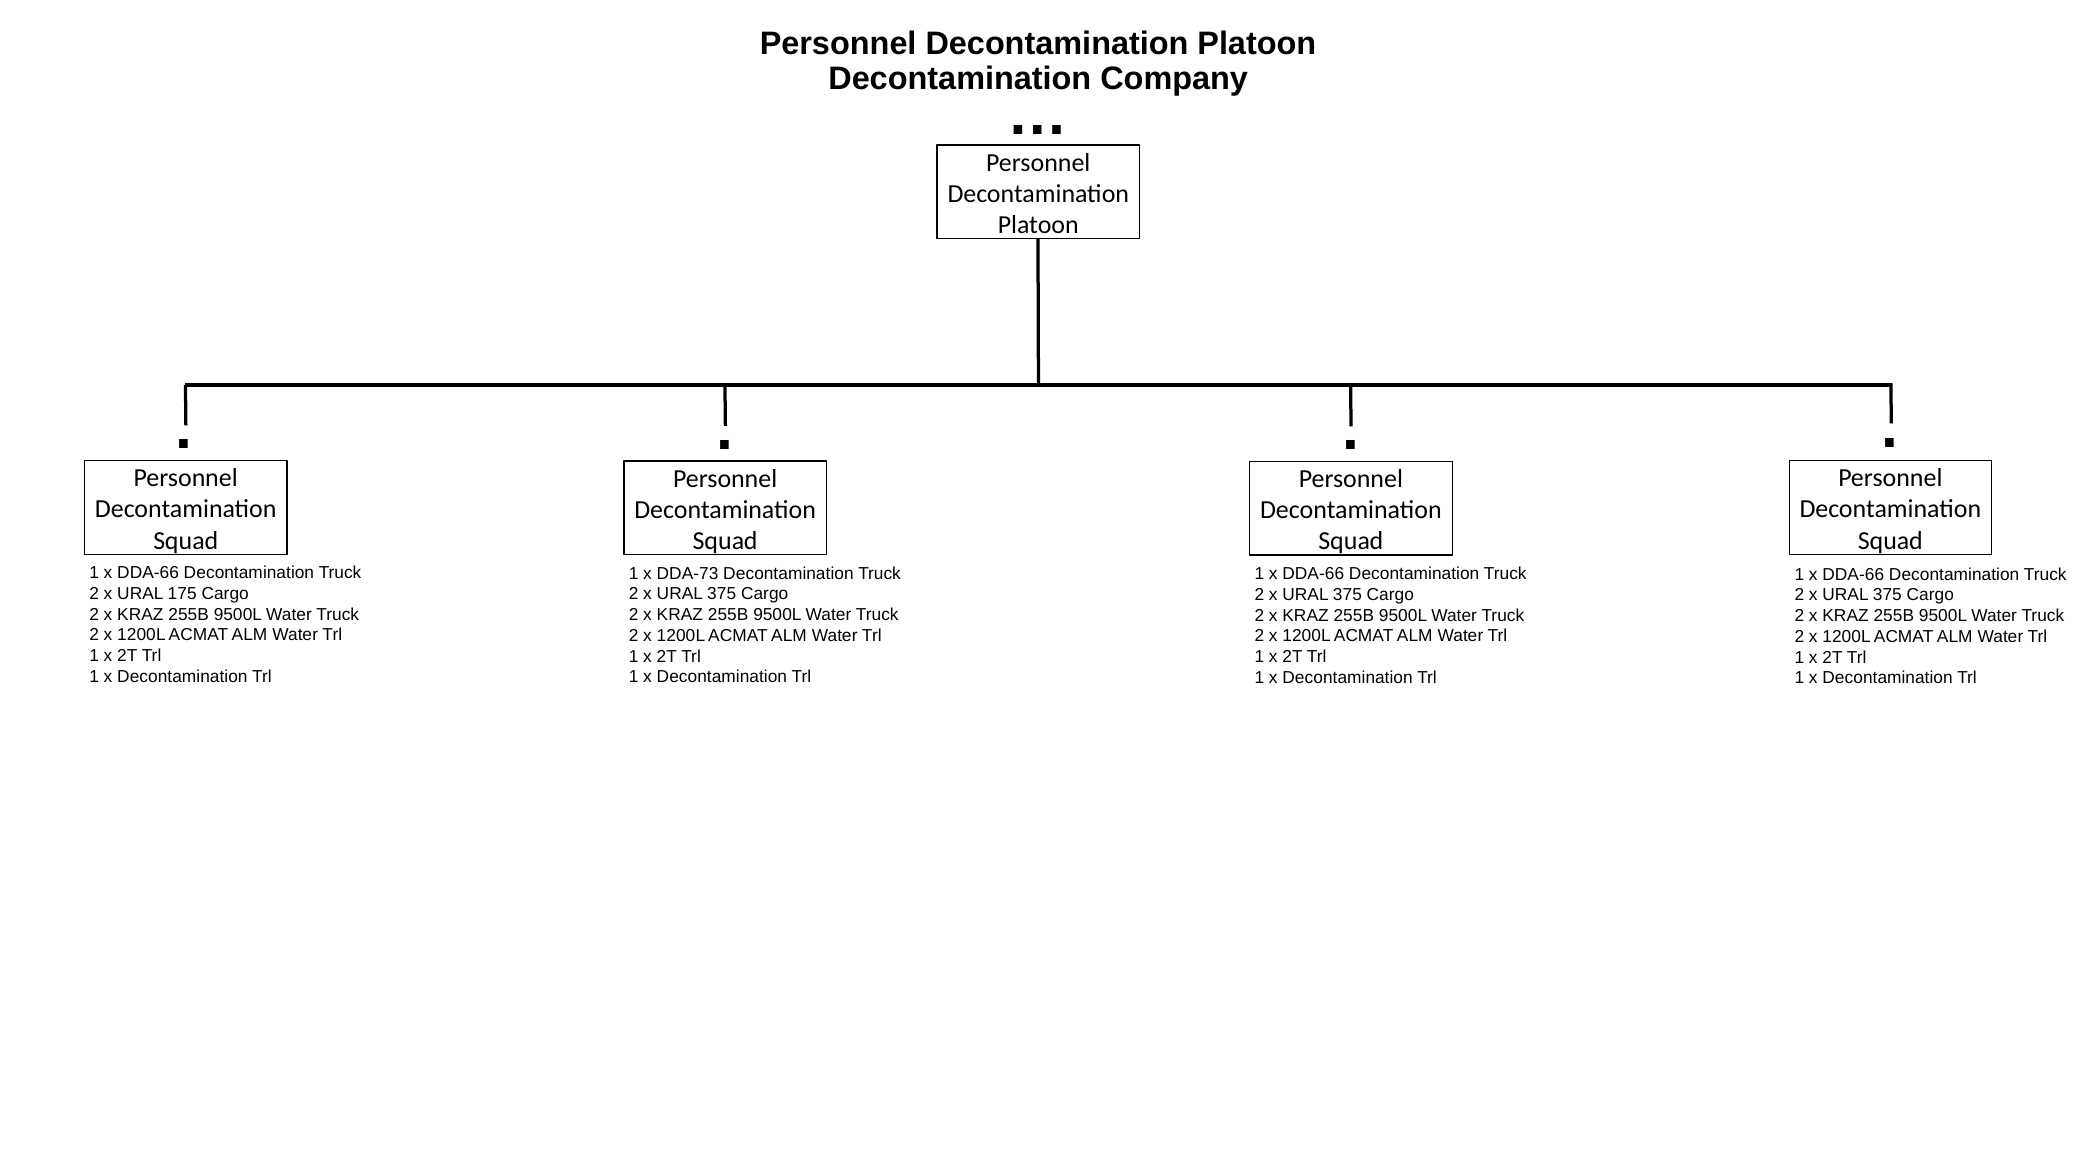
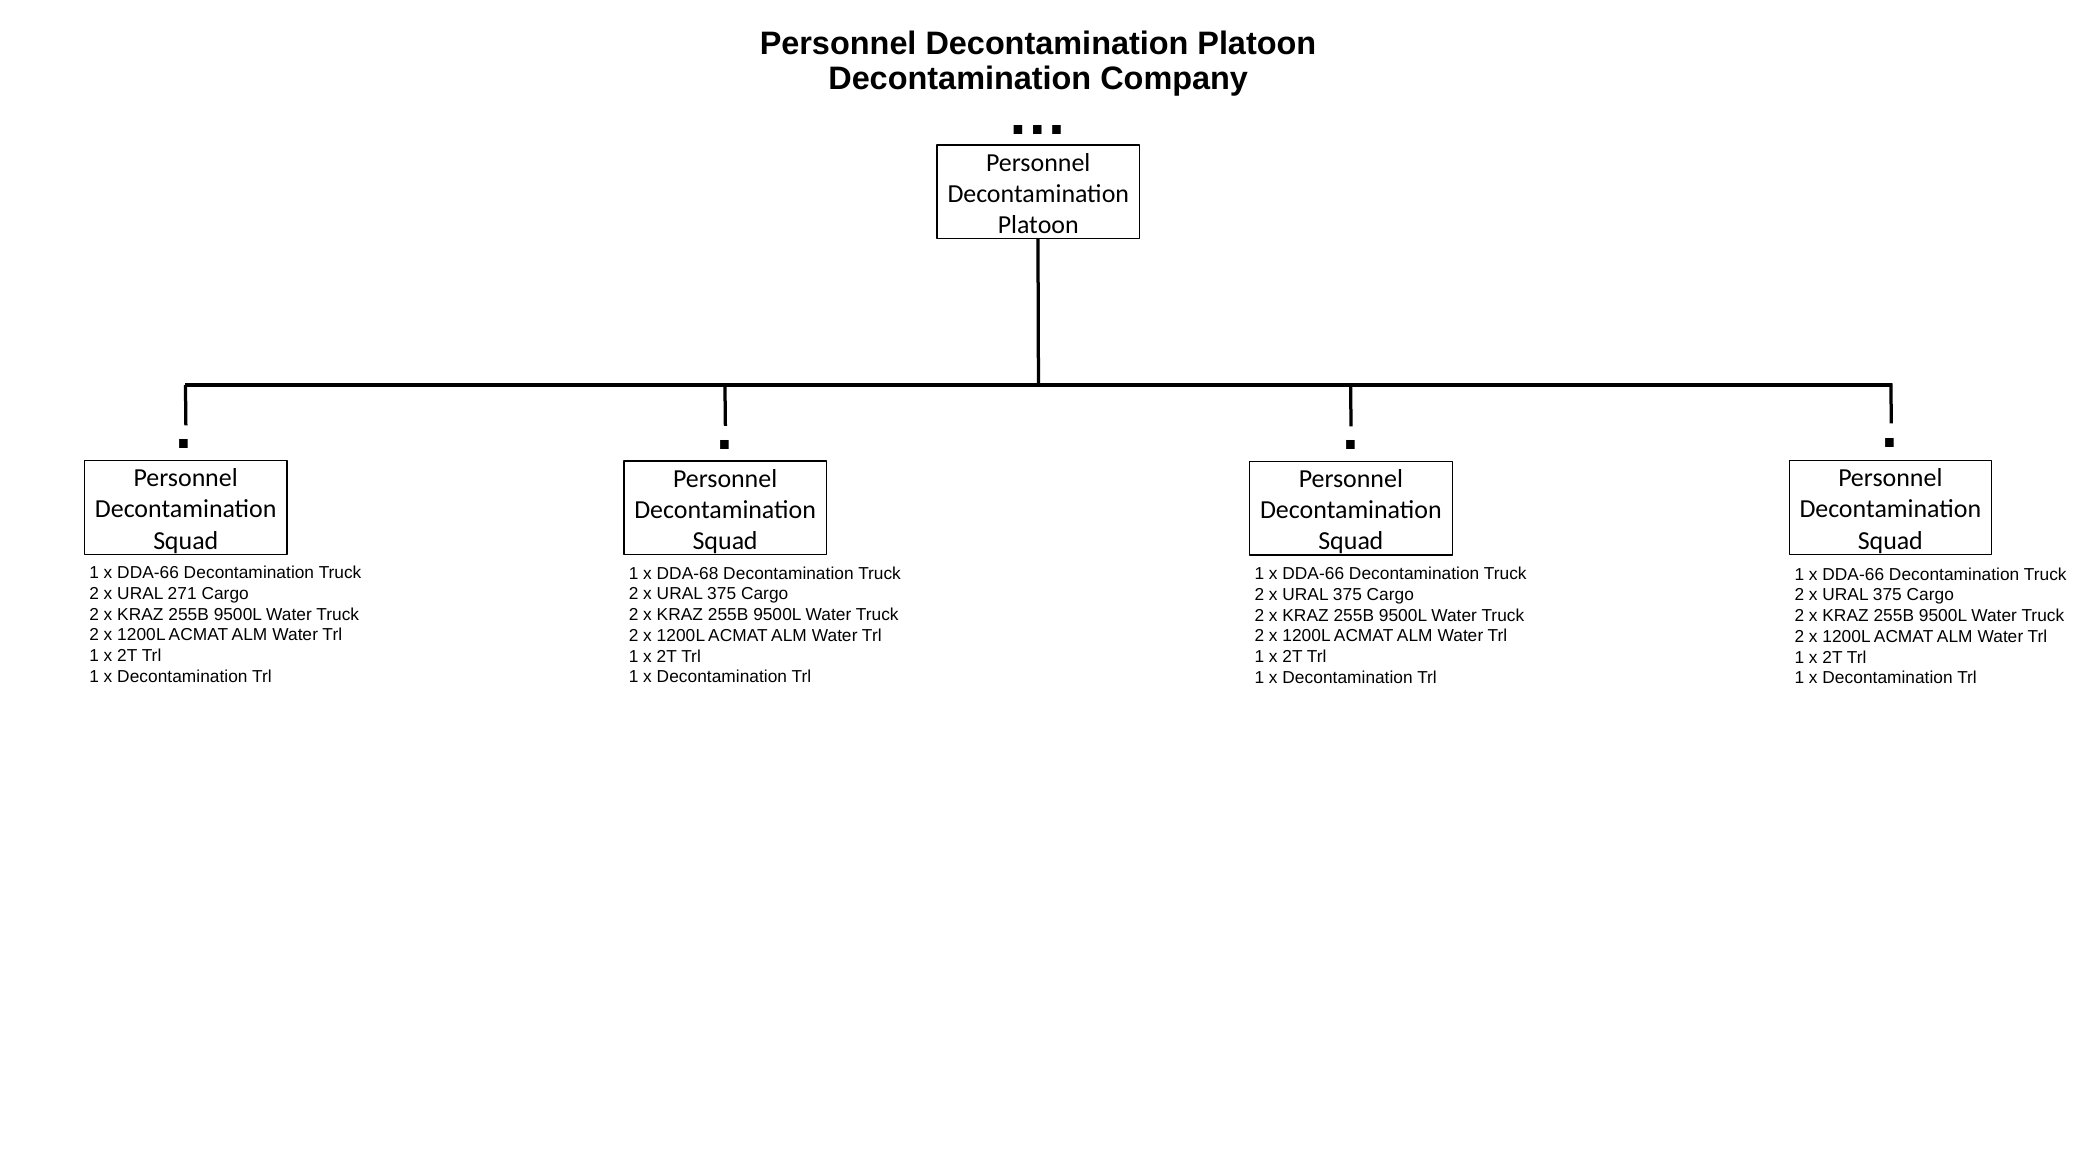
DDA-73: DDA-73 -> DDA-68
175: 175 -> 271
